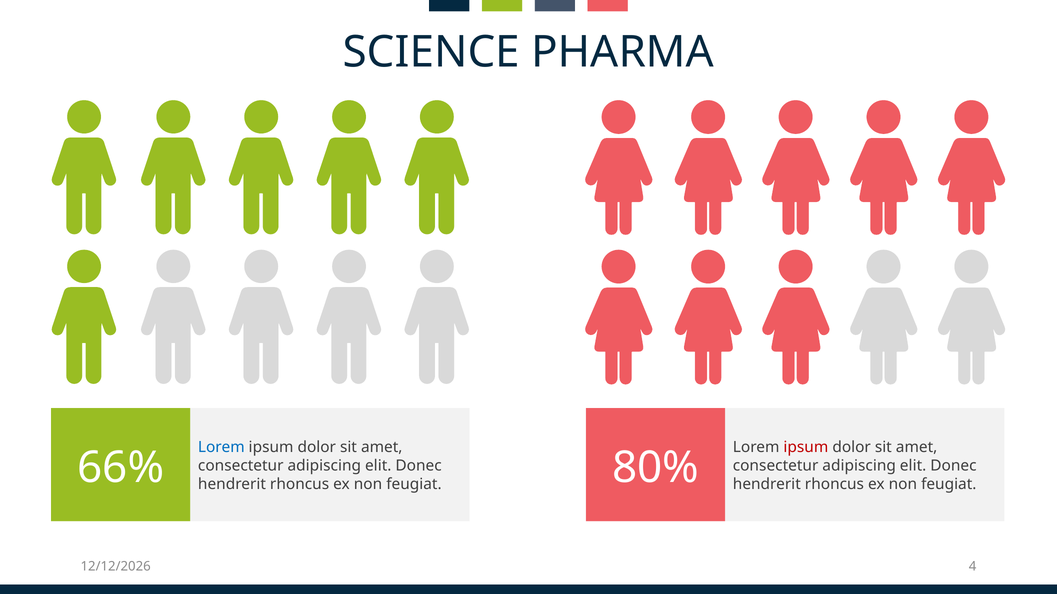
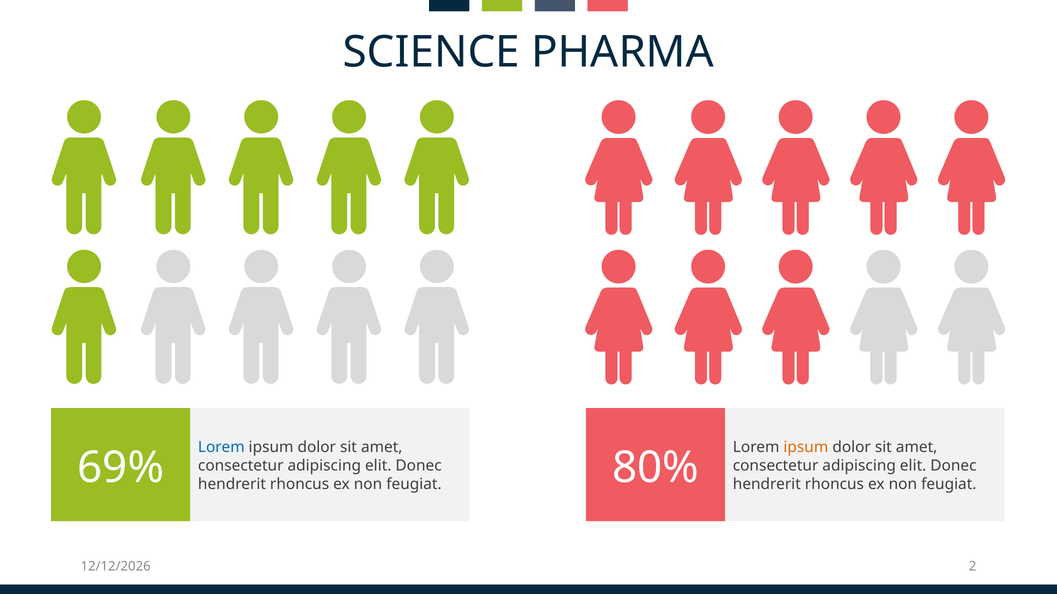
ipsum at (806, 448) colour: red -> orange
66%: 66% -> 69%
4: 4 -> 2
